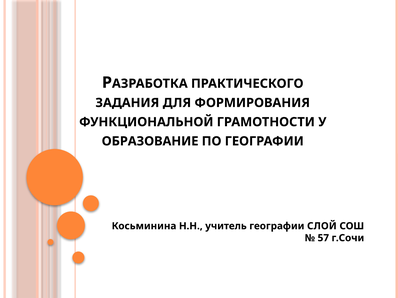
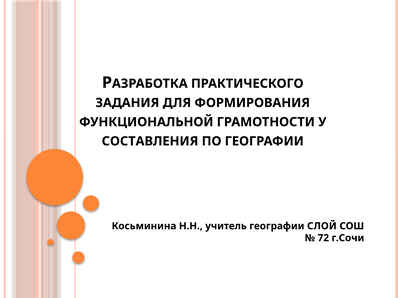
ОБРАЗОВАНИЕ: ОБРАЗОВАНИЕ -> СОСТАВЛЕНИЯ
57: 57 -> 72
